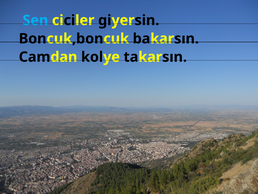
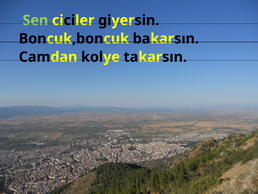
Sen colour: light blue -> light green
